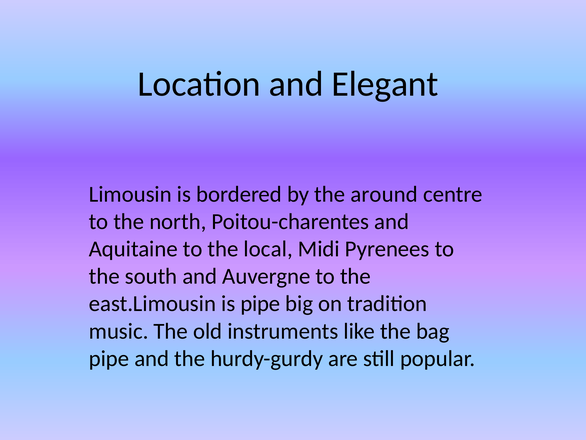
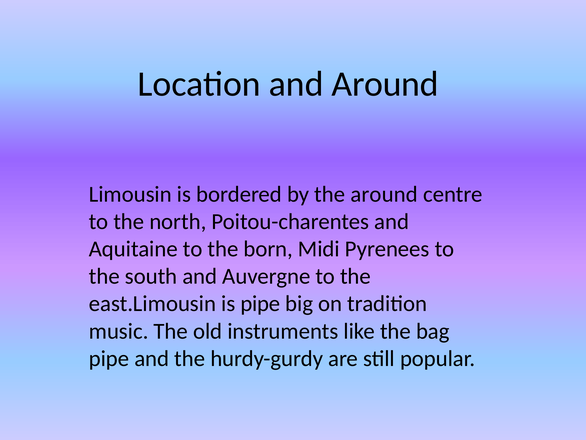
and Elegant: Elegant -> Around
local: local -> born
